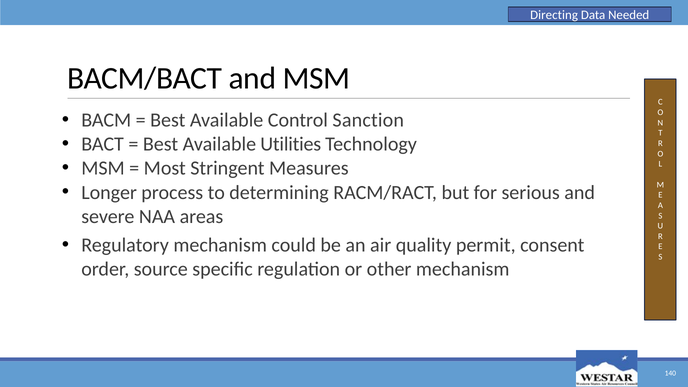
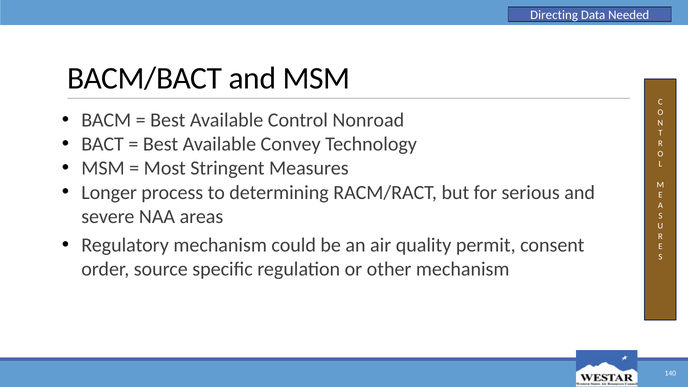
Sanction: Sanction -> Nonroad
Utilities: Utilities -> Convey
